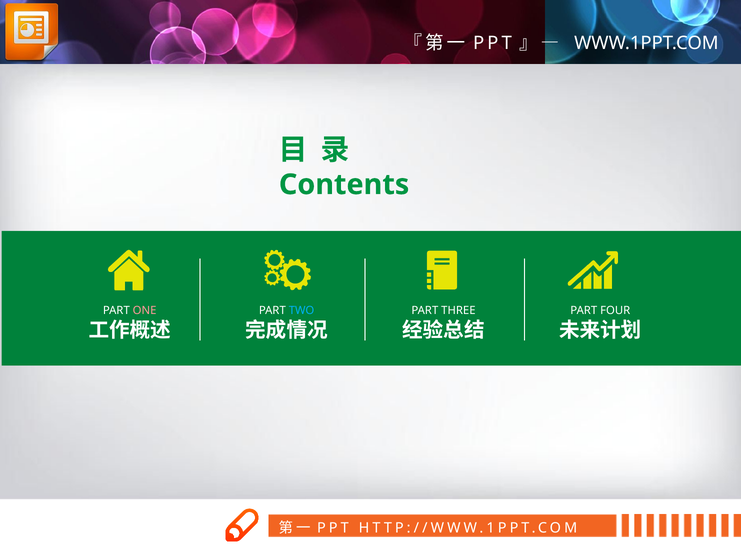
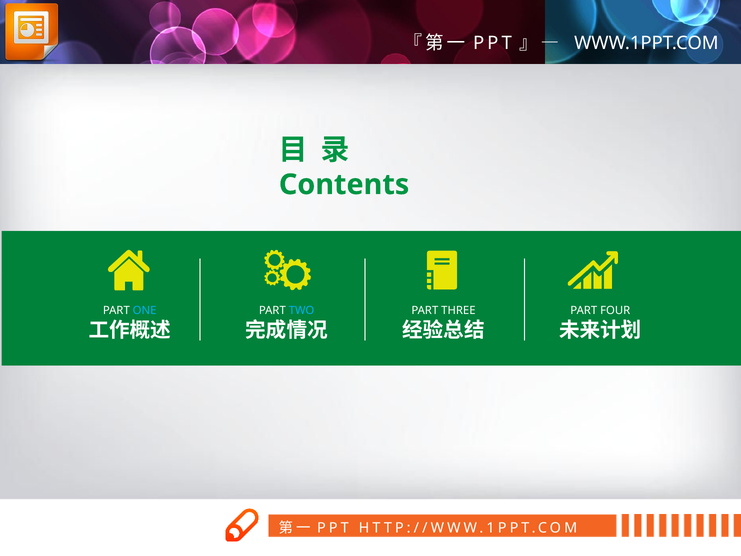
ONE colour: pink -> light blue
